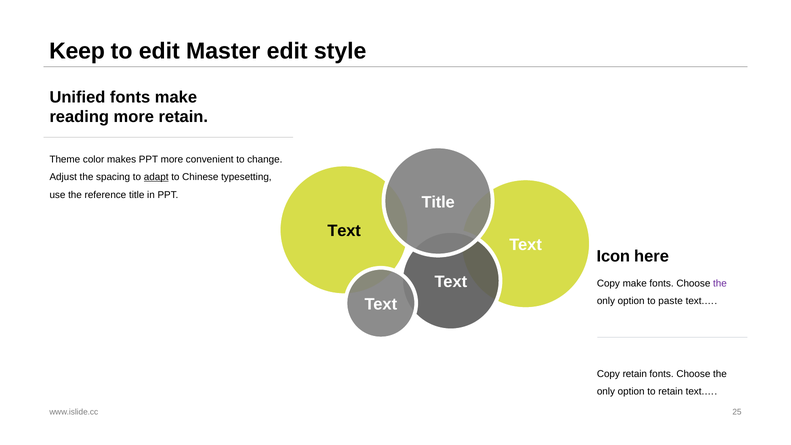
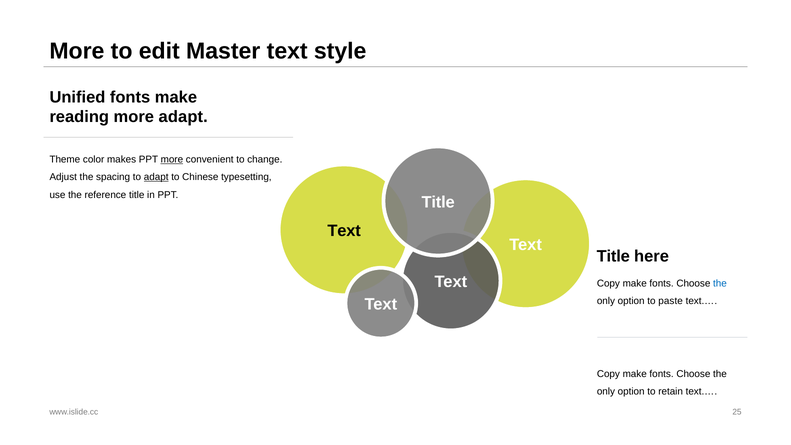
Keep at (77, 51): Keep -> More
Master edit: edit -> text
more retain: retain -> adapt
more at (172, 159) underline: none -> present
Icon at (613, 256): Icon -> Title
the at (720, 283) colour: purple -> blue
retain at (635, 374): retain -> make
